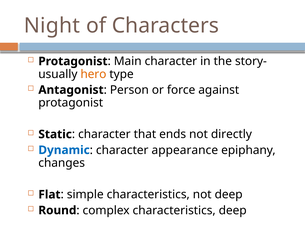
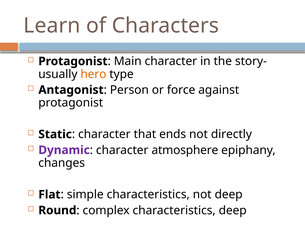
Night: Night -> Learn
Dynamic colour: blue -> purple
appearance: appearance -> atmosphere
